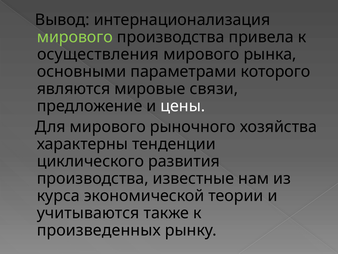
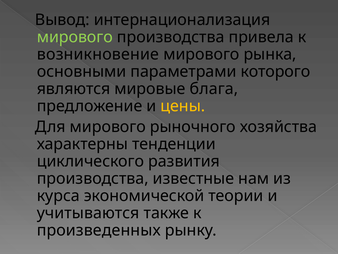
осуществления: осуществления -> возникновение
связи: связи -> блага
цены colour: white -> yellow
